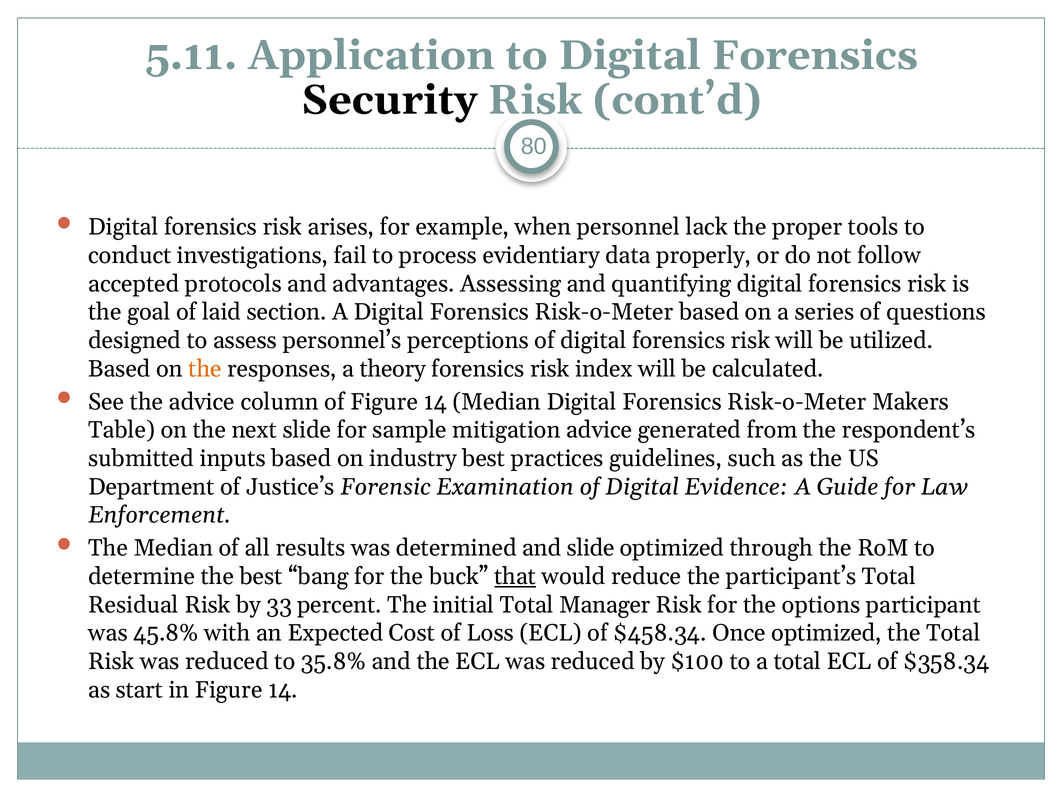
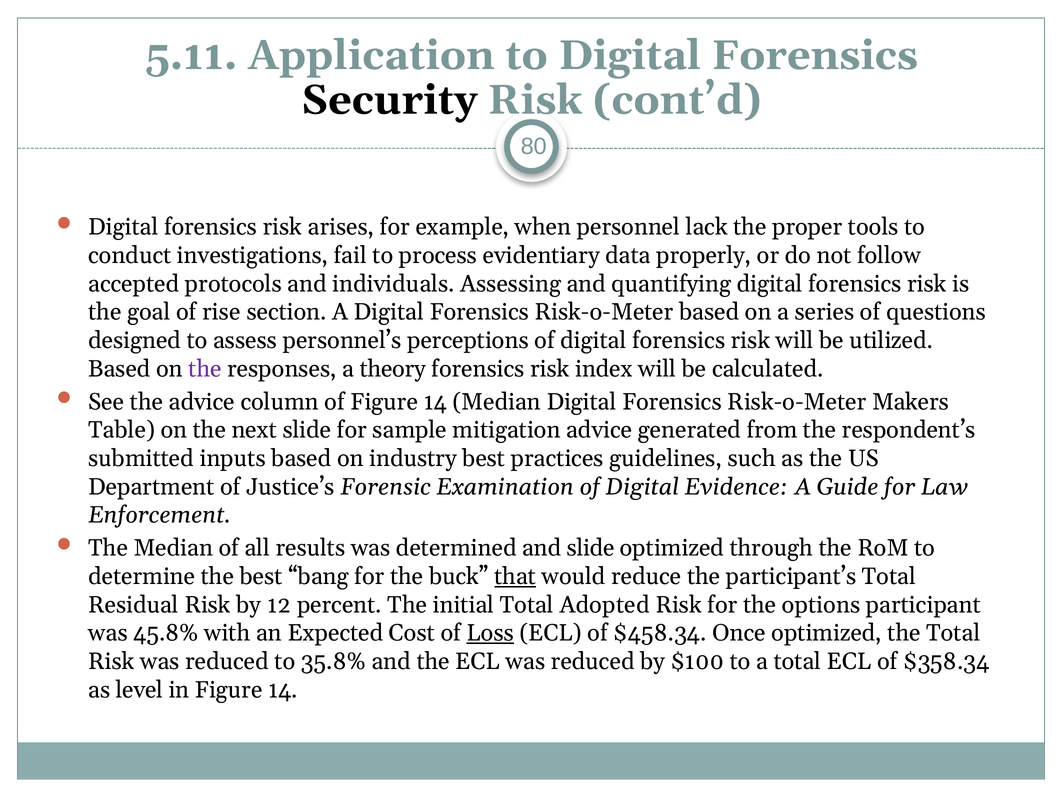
advantages: advantages -> individuals
laid: laid -> rise
the at (205, 369) colour: orange -> purple
33: 33 -> 12
Manager: Manager -> Adopted
Loss underline: none -> present
start: start -> level
